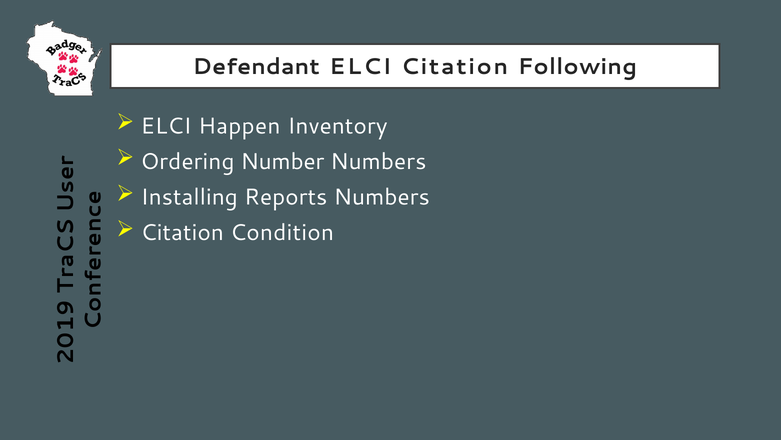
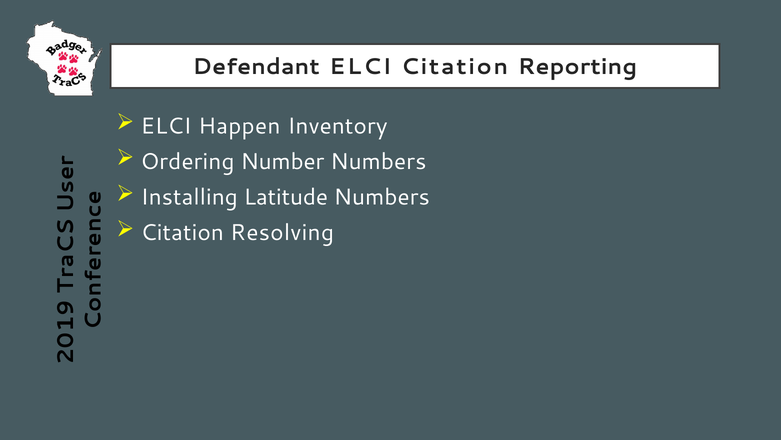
Following: Following -> Reporting
Reports: Reports -> Latitude
Condition: Condition -> Resolving
